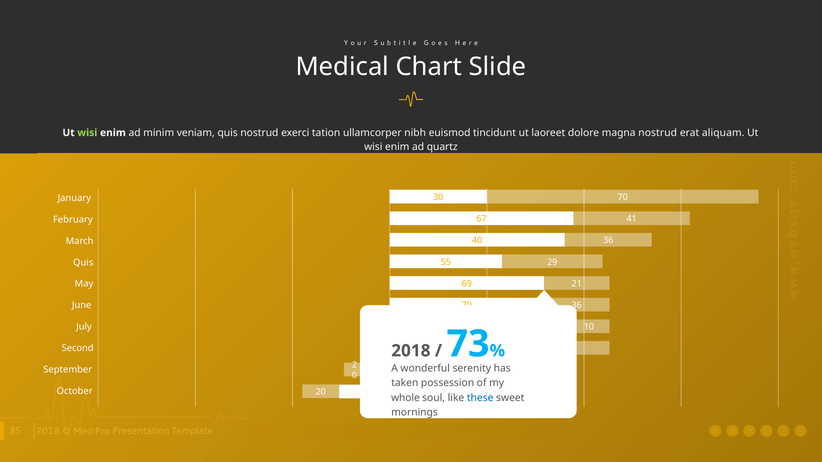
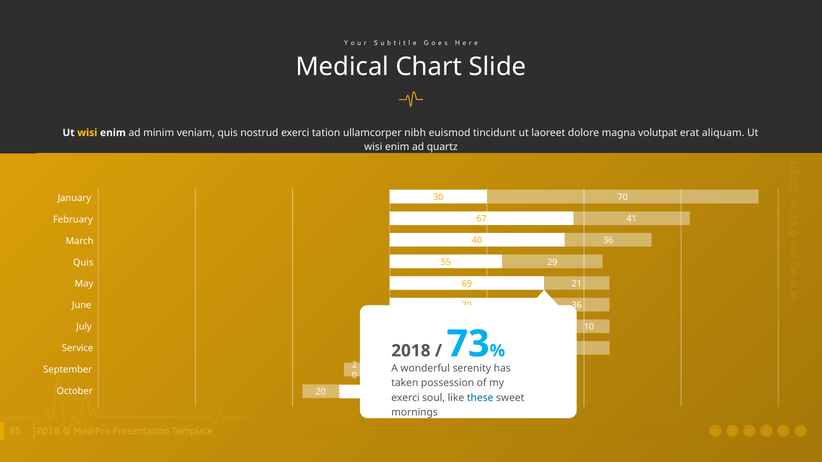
wisi at (87, 133) colour: light green -> yellow
magna nostrud: nostrud -> volutpat
Second: Second -> Service
whole at (405, 398): whole -> exerci
